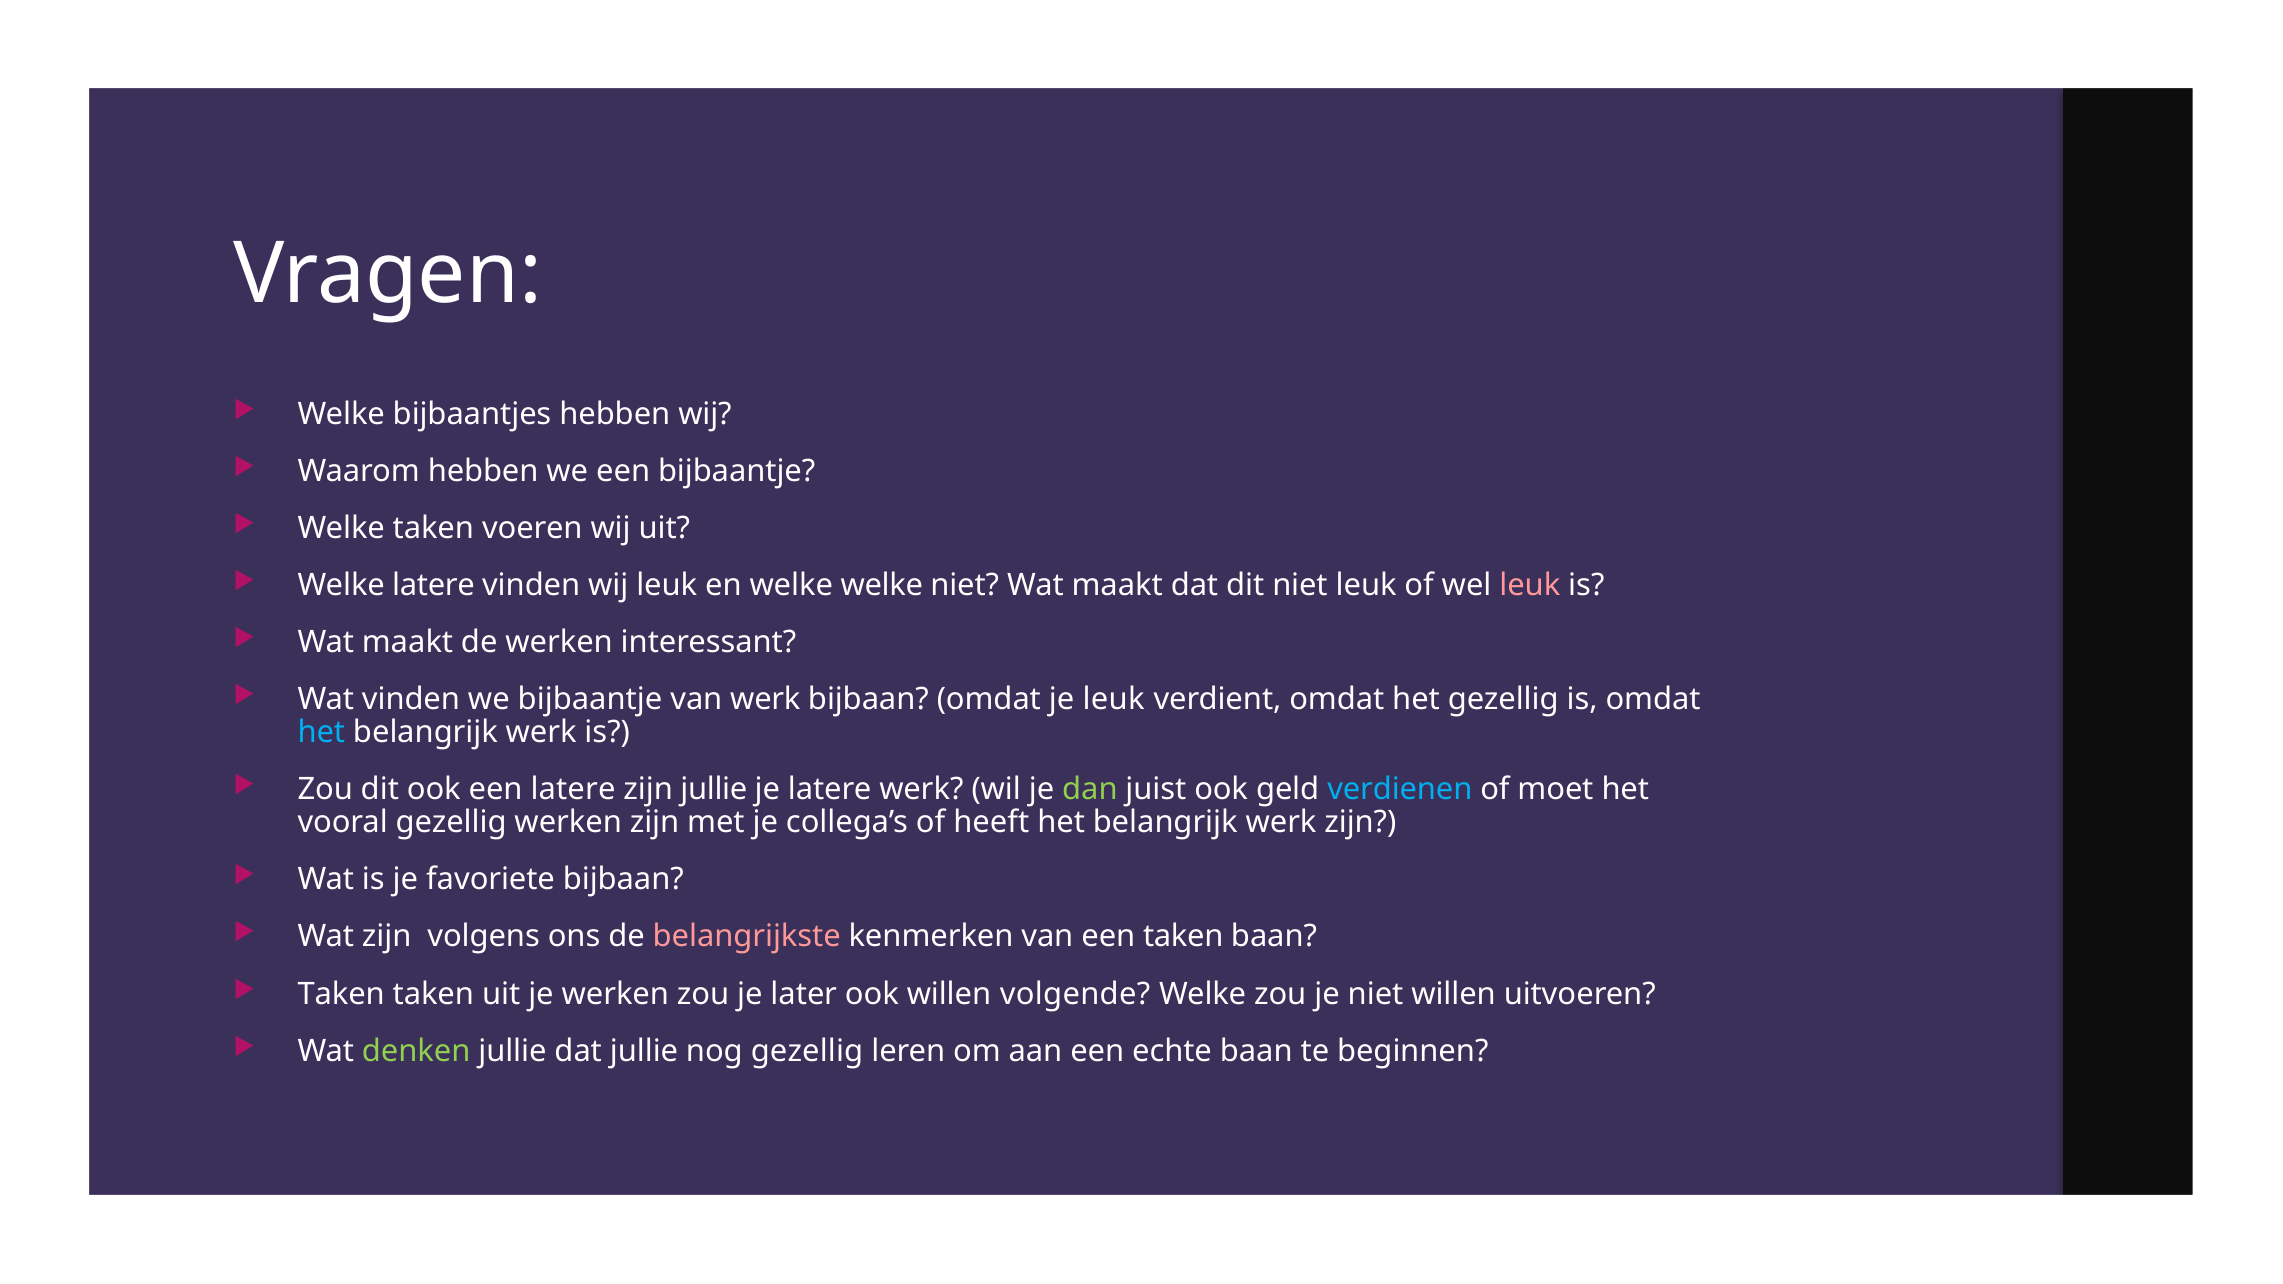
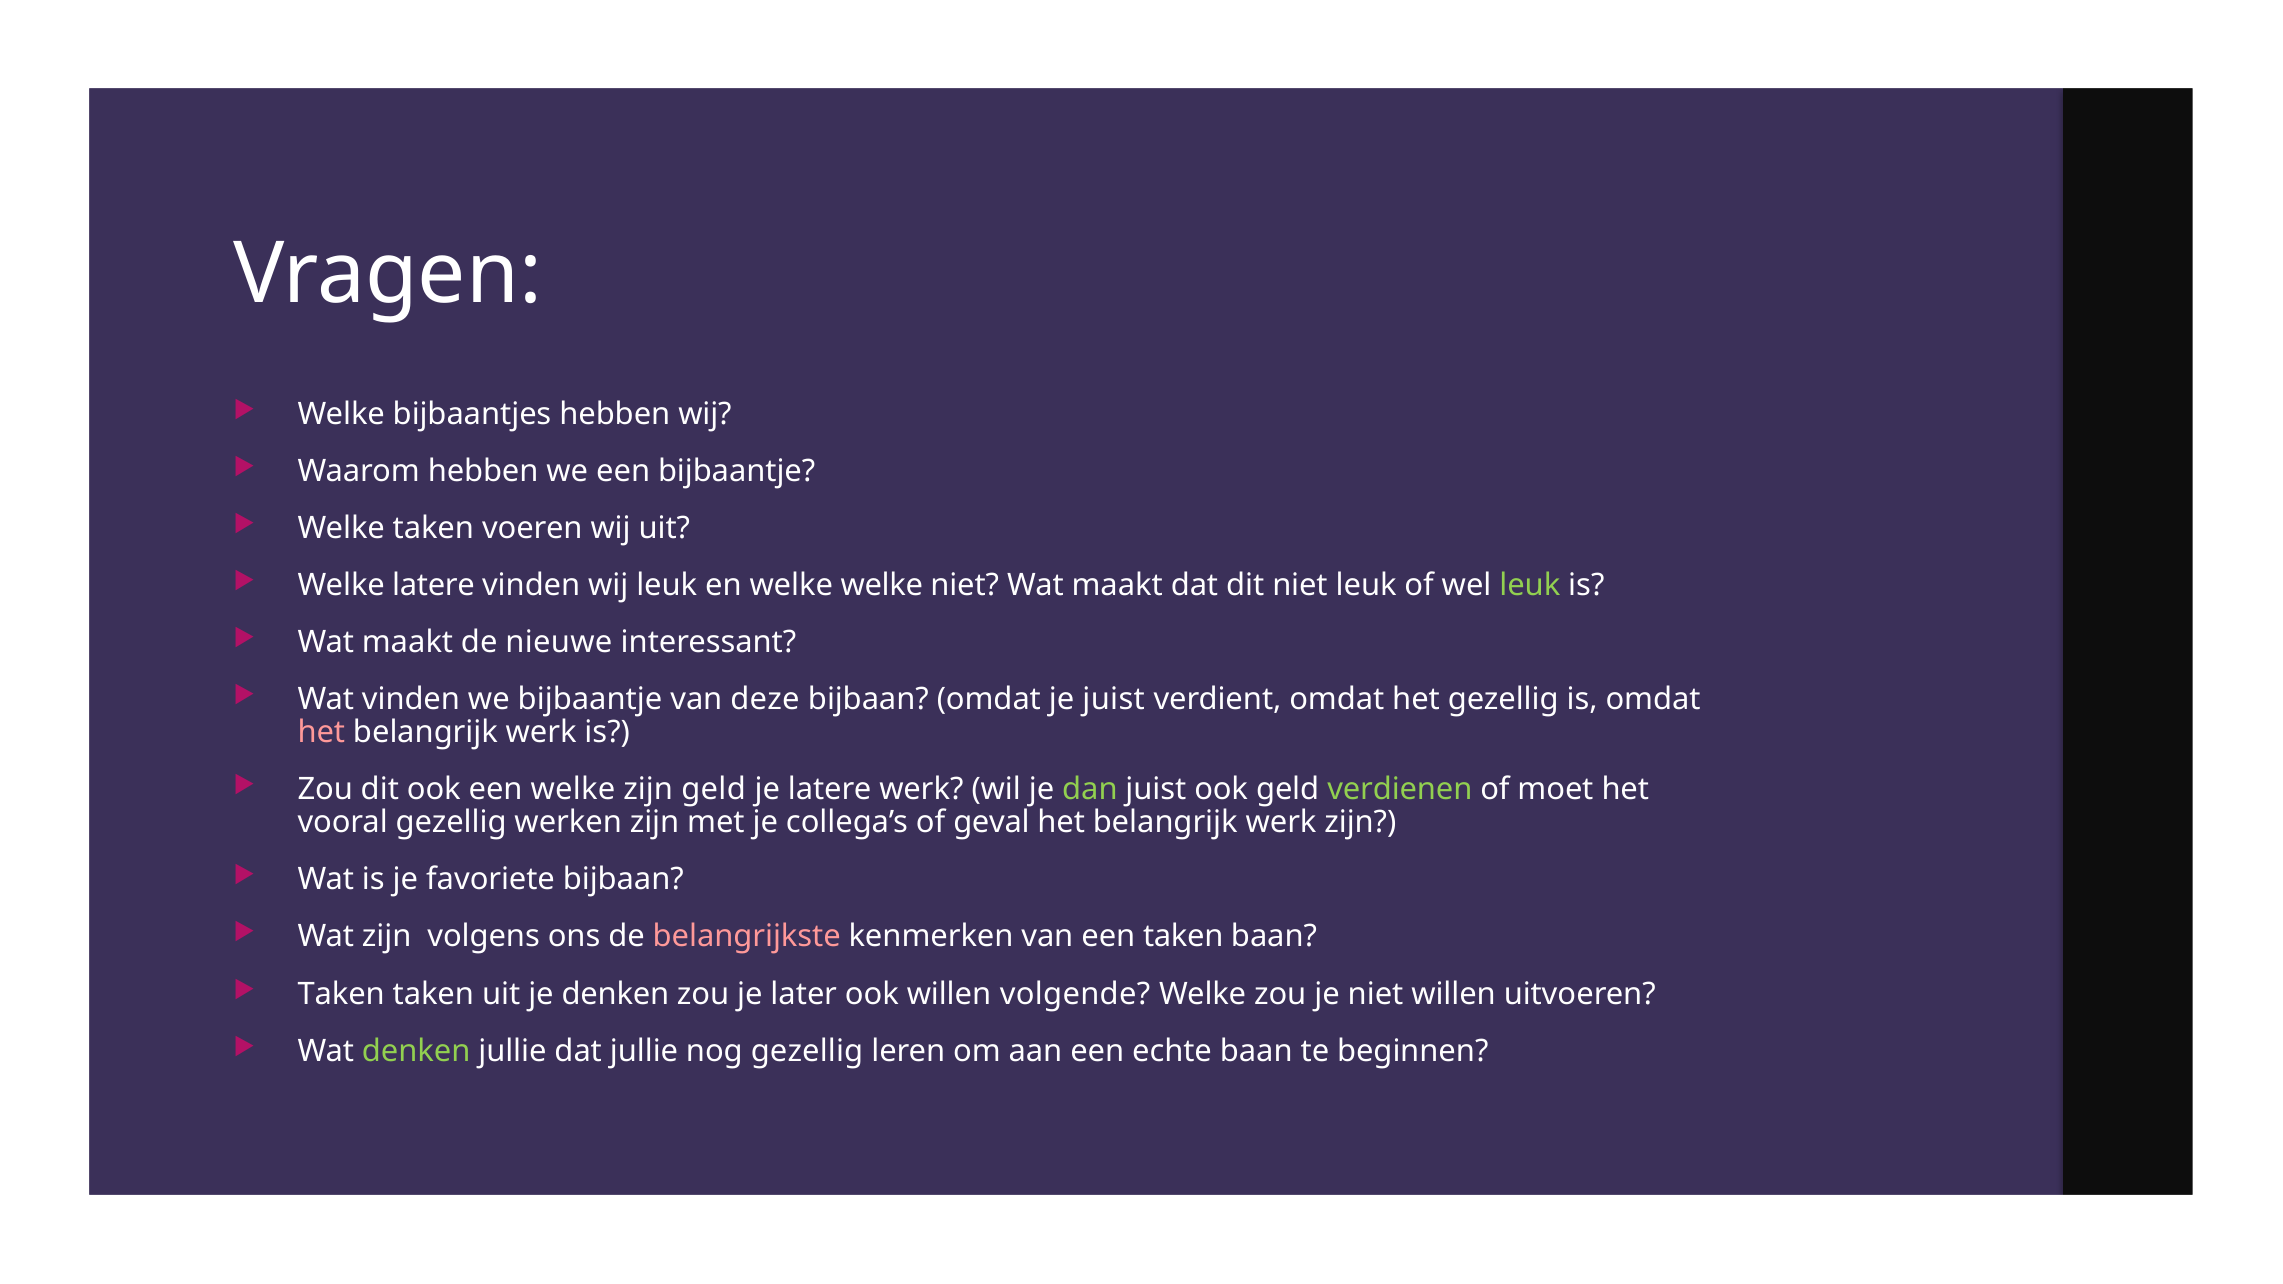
leuk at (1530, 585) colour: pink -> light green
de werken: werken -> nieuwe
van werk: werk -> deze
je leuk: leuk -> juist
het at (321, 733) colour: light blue -> pink
een latere: latere -> welke
zijn jullie: jullie -> geld
verdienen colour: light blue -> light green
heeft: heeft -> geval
je werken: werken -> denken
